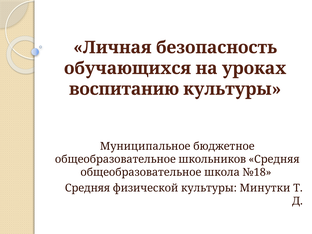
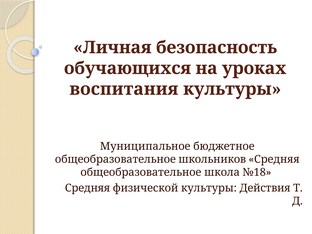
воспитанию: воспитанию -> воспитания
Минутки: Минутки -> Действия
